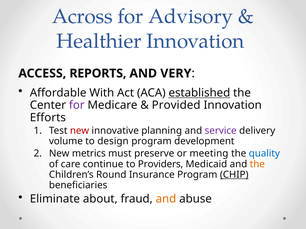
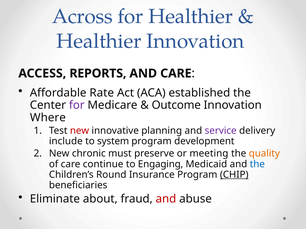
for Advisory: Advisory -> Healthier
AND VERY: VERY -> CARE
With: With -> Rate
established underline: present -> none
Provided: Provided -> Outcome
Efforts: Efforts -> Where
volume: volume -> include
design: design -> system
metrics: metrics -> chronic
quality colour: blue -> orange
Providers: Providers -> Engaging
the at (257, 164) colour: orange -> blue
and at (166, 199) colour: orange -> red
